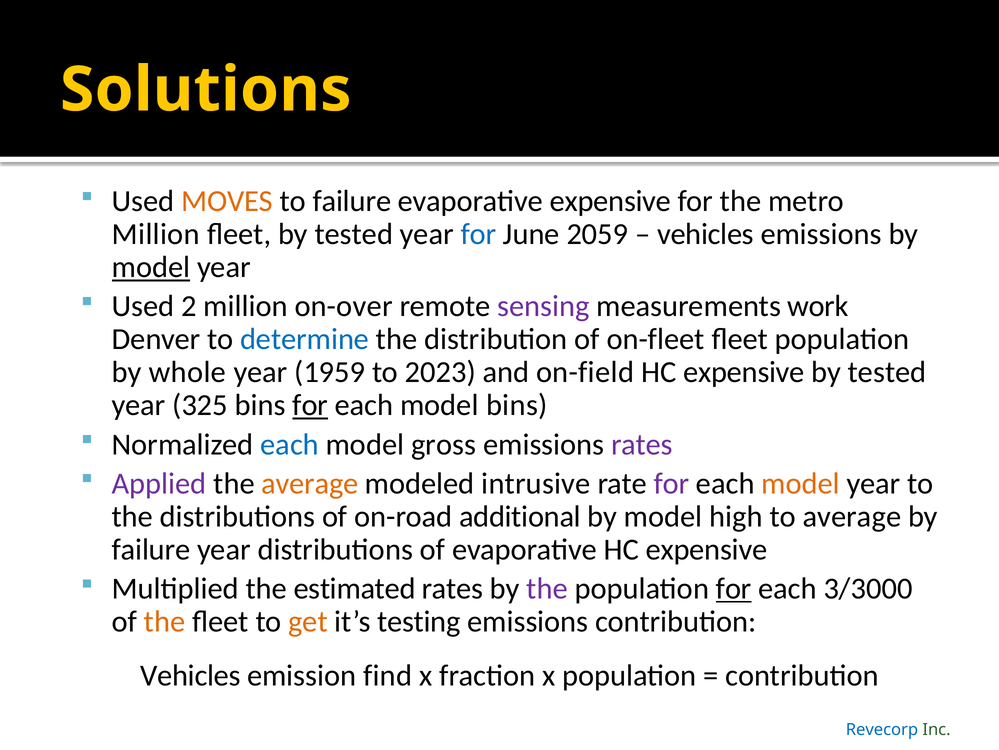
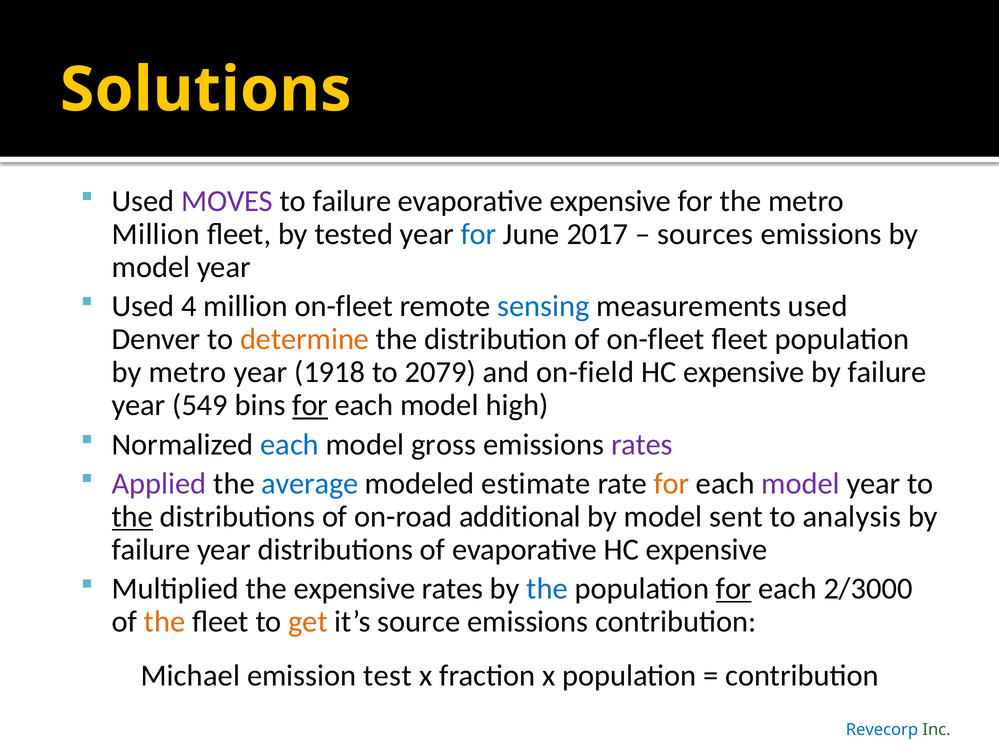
MOVES colour: orange -> purple
2059: 2059 -> 2017
vehicles at (705, 234): vehicles -> sources
model at (151, 267) underline: present -> none
2: 2 -> 4
million on-over: on-over -> on-fleet
sensing colour: purple -> blue
measurements work: work -> used
determine colour: blue -> orange
by whole: whole -> metro
1959: 1959 -> 1918
2023: 2023 -> 2079
tested at (887, 372): tested -> failure
325: 325 -> 549
model bins: bins -> high
average at (310, 483) colour: orange -> blue
intrusive: intrusive -> estimate
for at (672, 483) colour: purple -> orange
model at (801, 483) colour: orange -> purple
the at (132, 516) underline: none -> present
high: high -> sent
to average: average -> analysis
the estimated: estimated -> expensive
the at (547, 588) colour: purple -> blue
3/3000: 3/3000 -> 2/3000
testing: testing -> source
Vehicles at (191, 675): Vehicles -> Michael
find: find -> test
